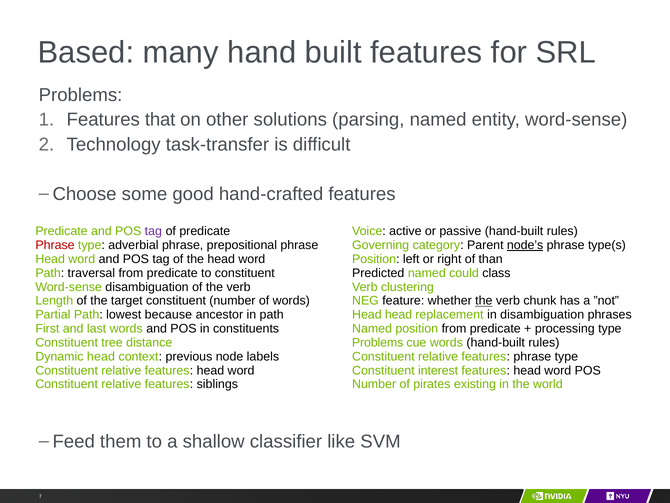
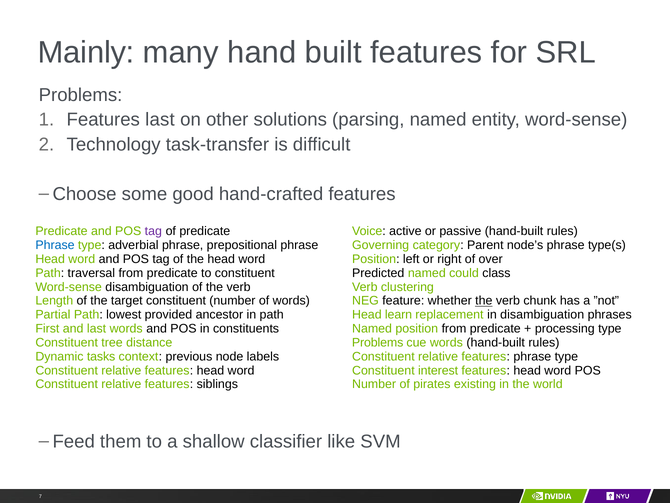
Based: Based -> Mainly
Features that: that -> last
Phrase at (55, 245) colour: red -> blue
node’s underline: present -> none
than: than -> over
because: because -> provided
Head head: head -> learn
Dynamic head: head -> tasks
